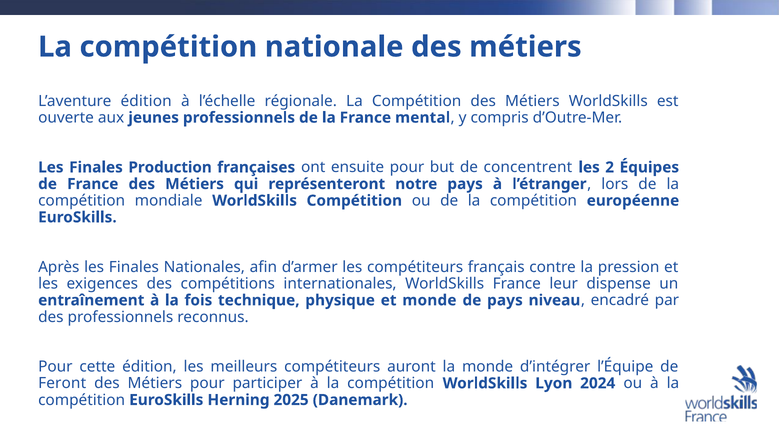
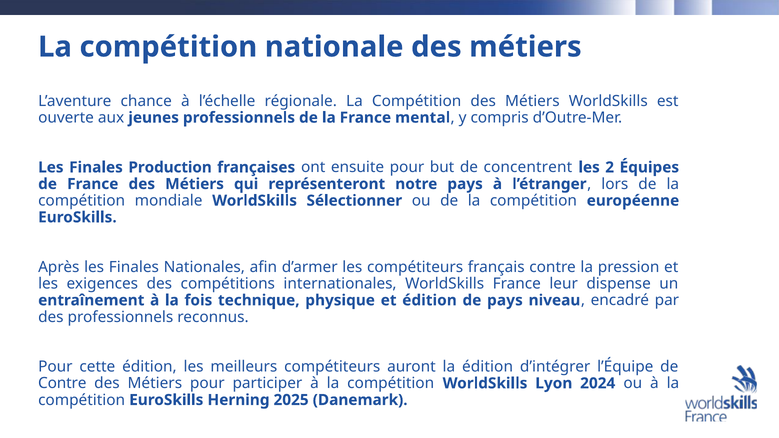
L’aventure édition: édition -> chance
WorldSkills Compétition: Compétition -> Sélectionner
et monde: monde -> édition
la monde: monde -> édition
Feront at (62, 383): Feront -> Contre
